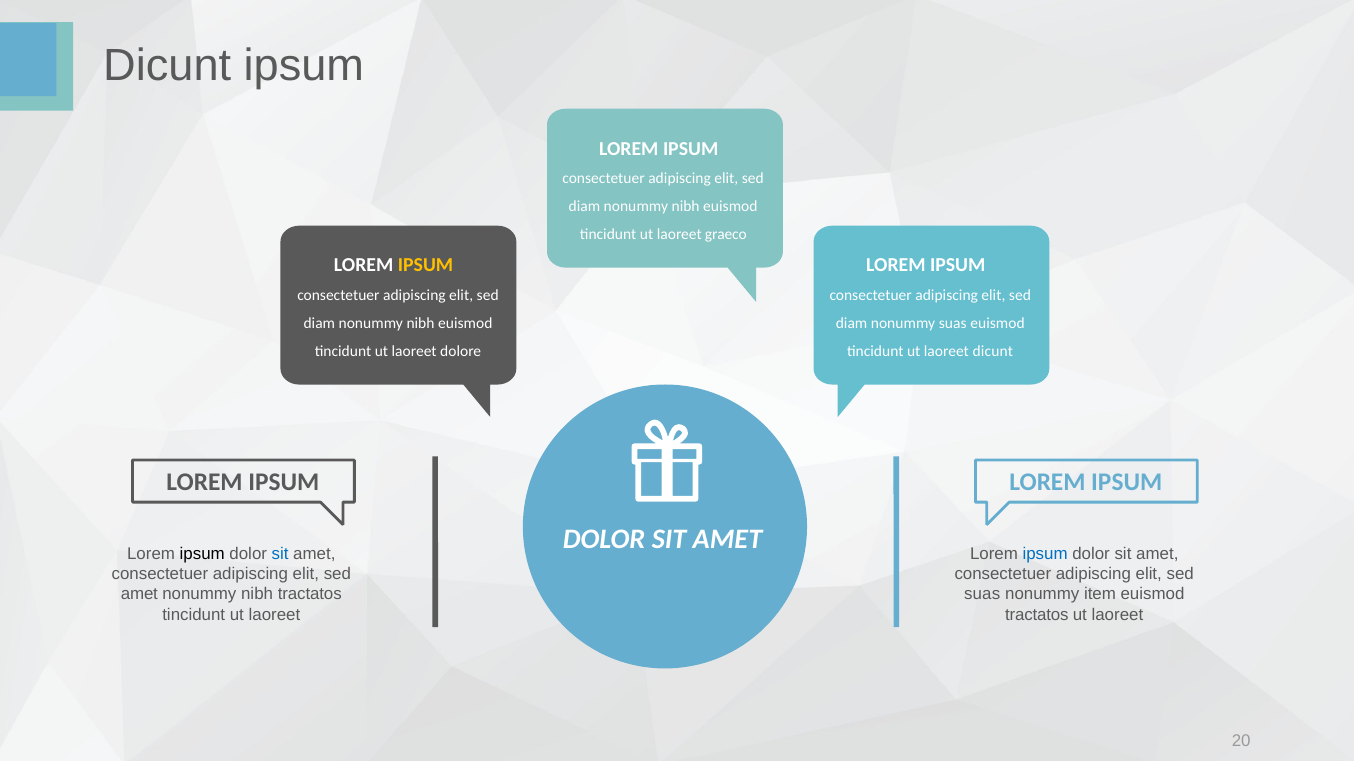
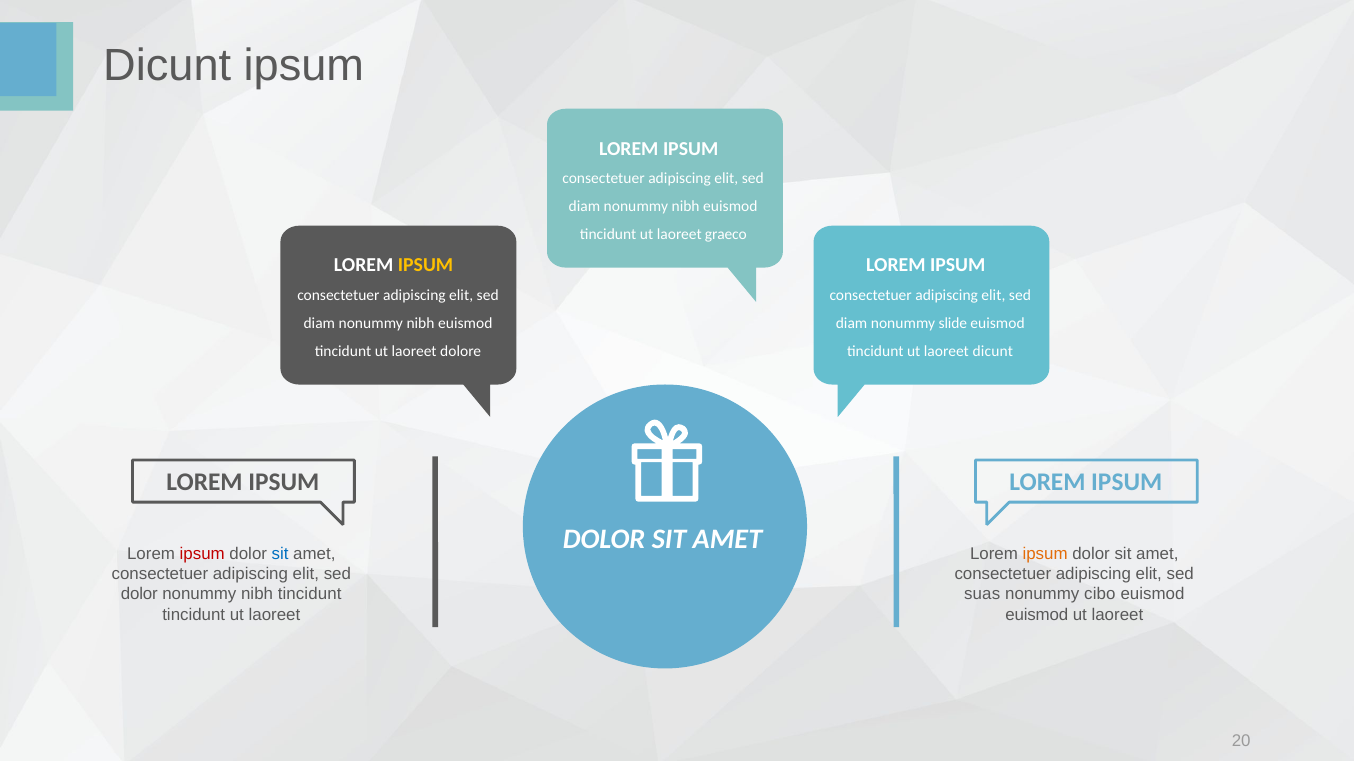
nonummy suas: suas -> slide
ipsum at (1045, 554) colour: blue -> orange
ipsum at (202, 554) colour: black -> red
amet at (139, 595): amet -> dolor
nibh tractatos: tractatos -> tincidunt
item: item -> cibo
tractatos at (1037, 615): tractatos -> euismod
